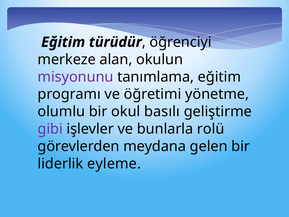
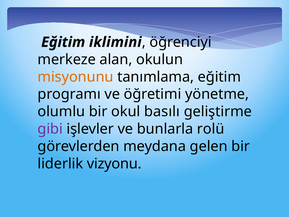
türüdür: türüdür -> iklimini
misyonunu colour: purple -> orange
eyleme: eyleme -> vizyonu
